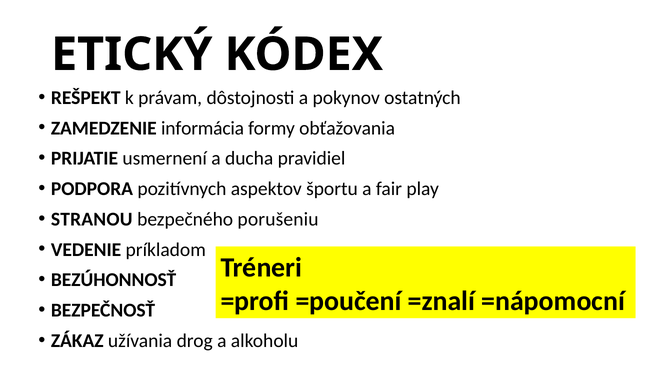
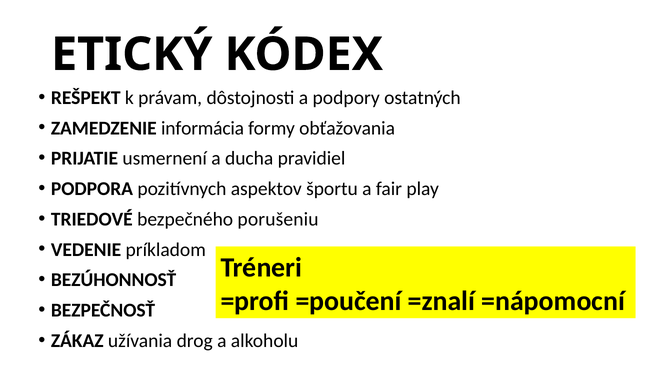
pokynov: pokynov -> podpory
STRANOU: STRANOU -> TRIEDOVÉ
